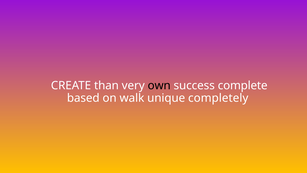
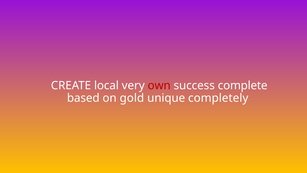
than: than -> local
own colour: black -> red
walk: walk -> gold
